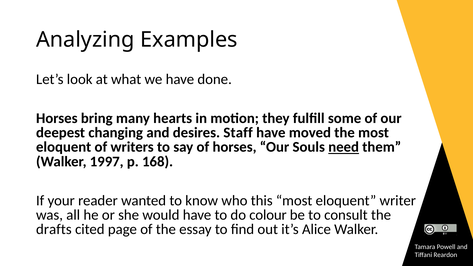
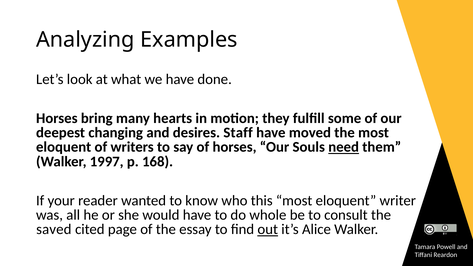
colour: colour -> whole
drafts: drafts -> saved
out underline: none -> present
